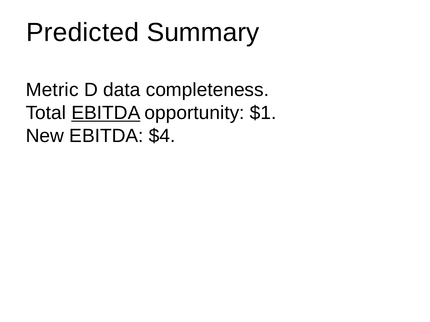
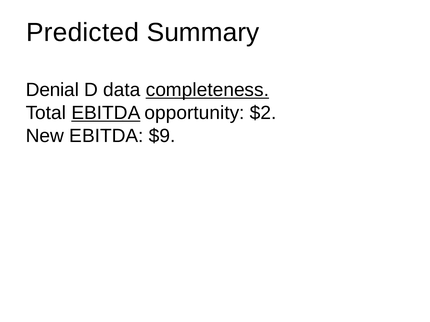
Metric: Metric -> Denial
completeness underline: none -> present
$1: $1 -> $2
$4: $4 -> $9
